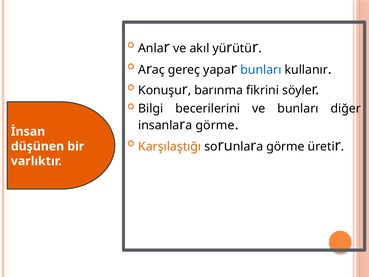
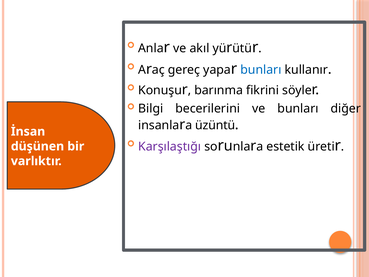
görme at (215, 125): görme -> üzüntü
Karşılaştığı colour: orange -> purple
görme at (285, 147): görme -> estetik
